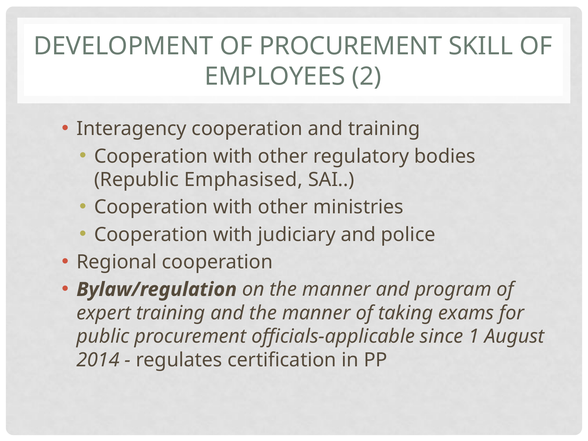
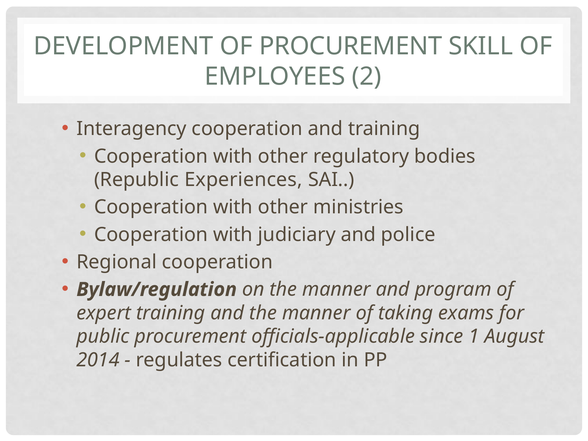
Emphasised: Emphasised -> Experiences
